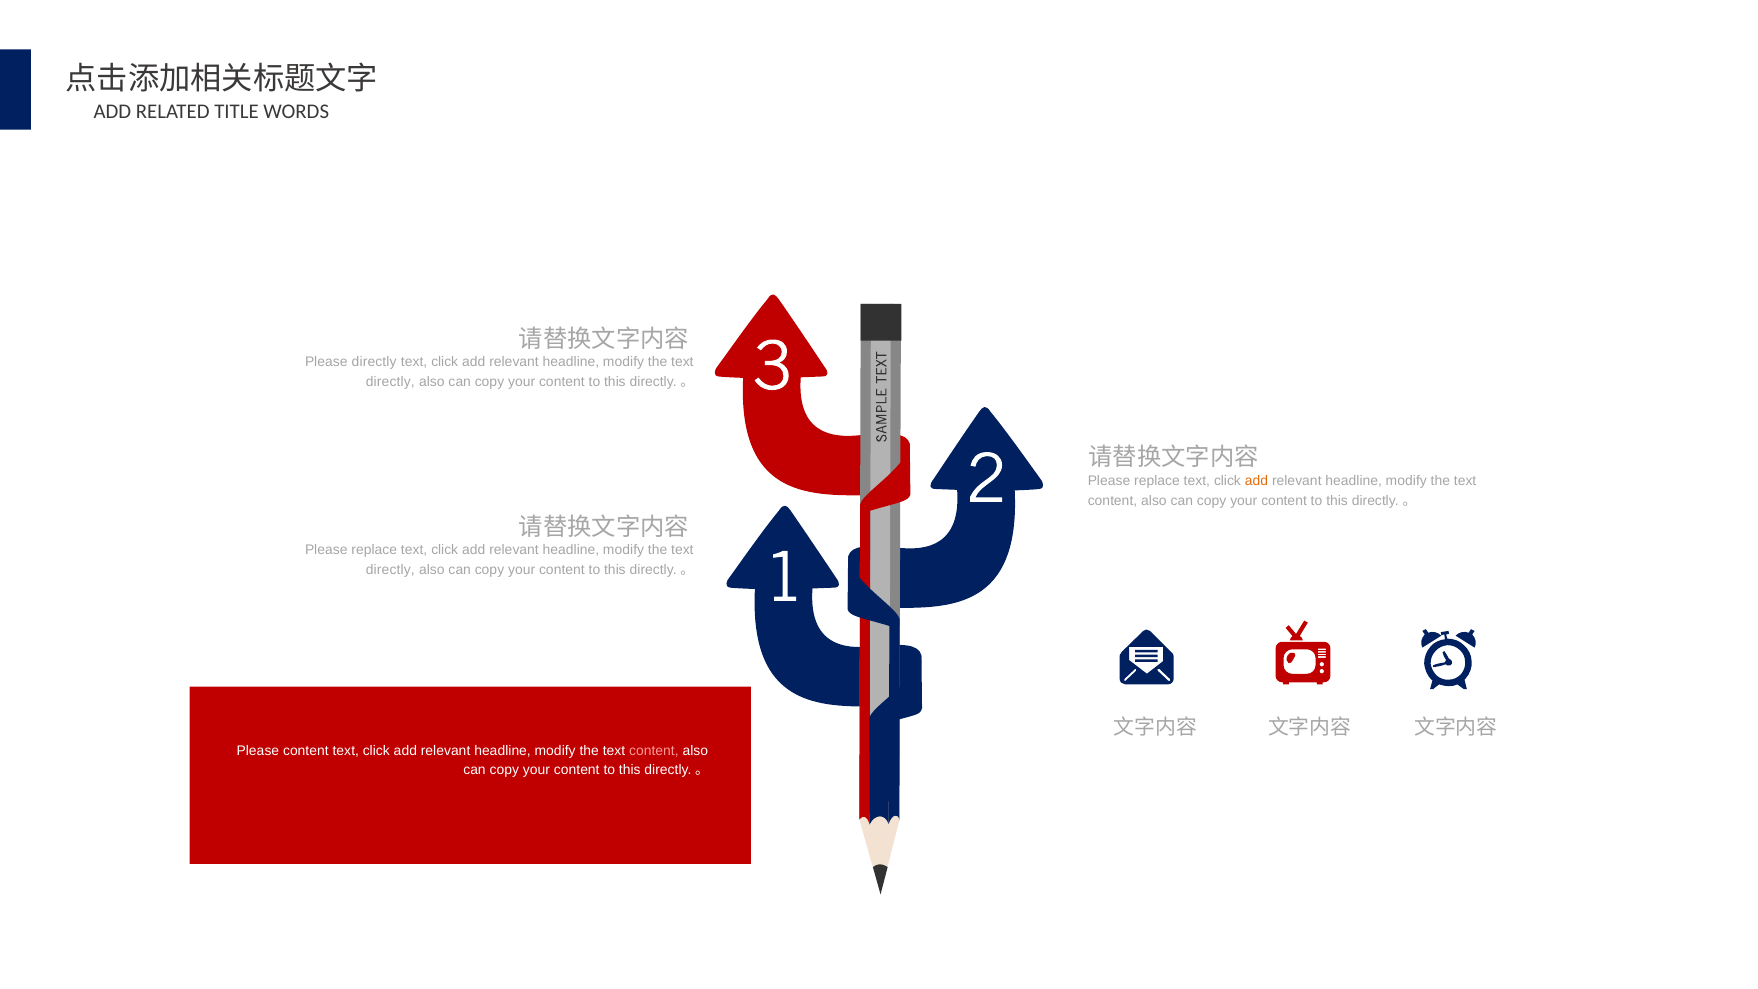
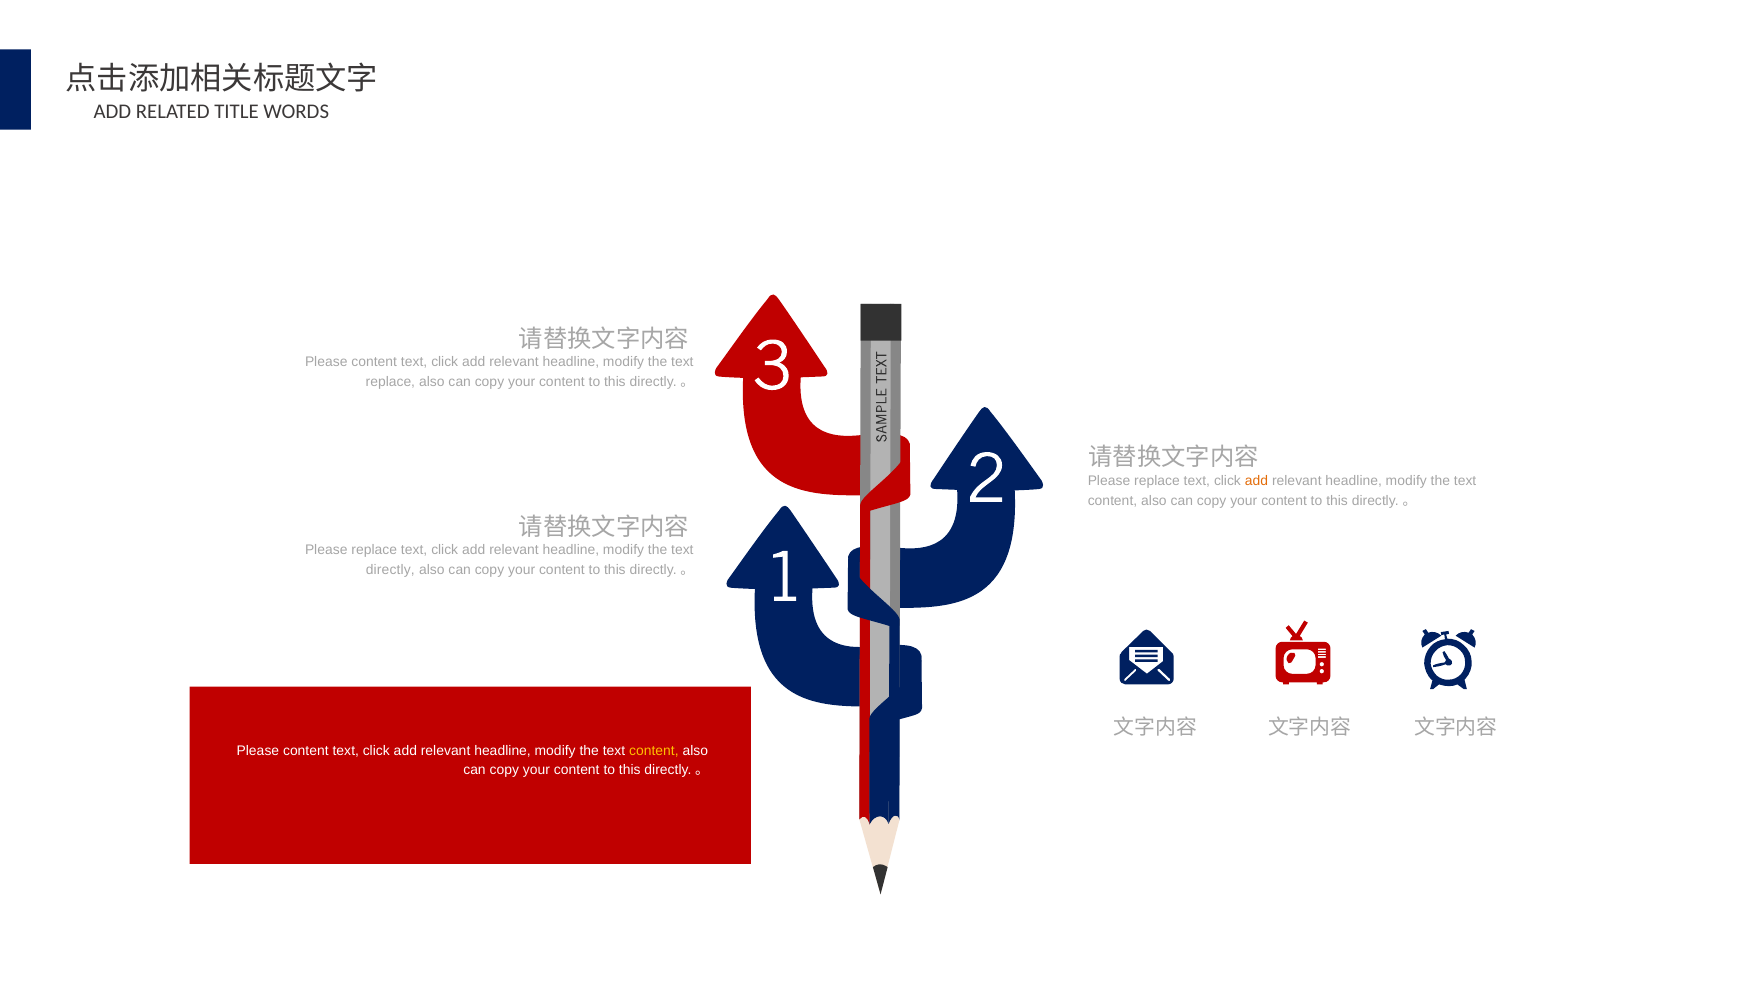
directly at (374, 362): directly -> content
directly at (390, 382): directly -> replace
content at (654, 750) colour: pink -> yellow
